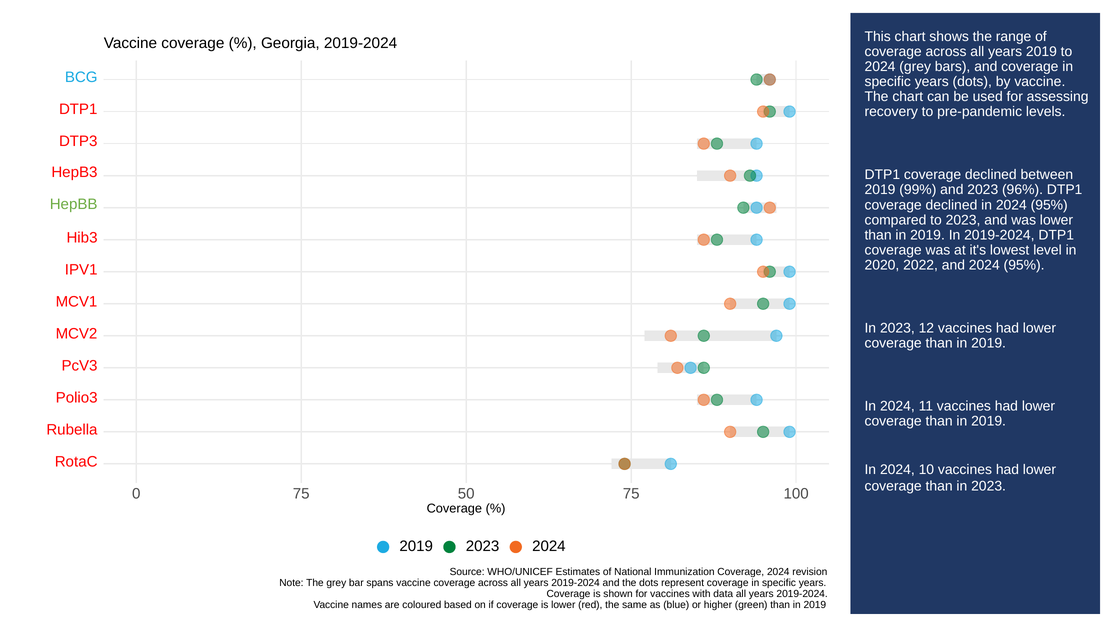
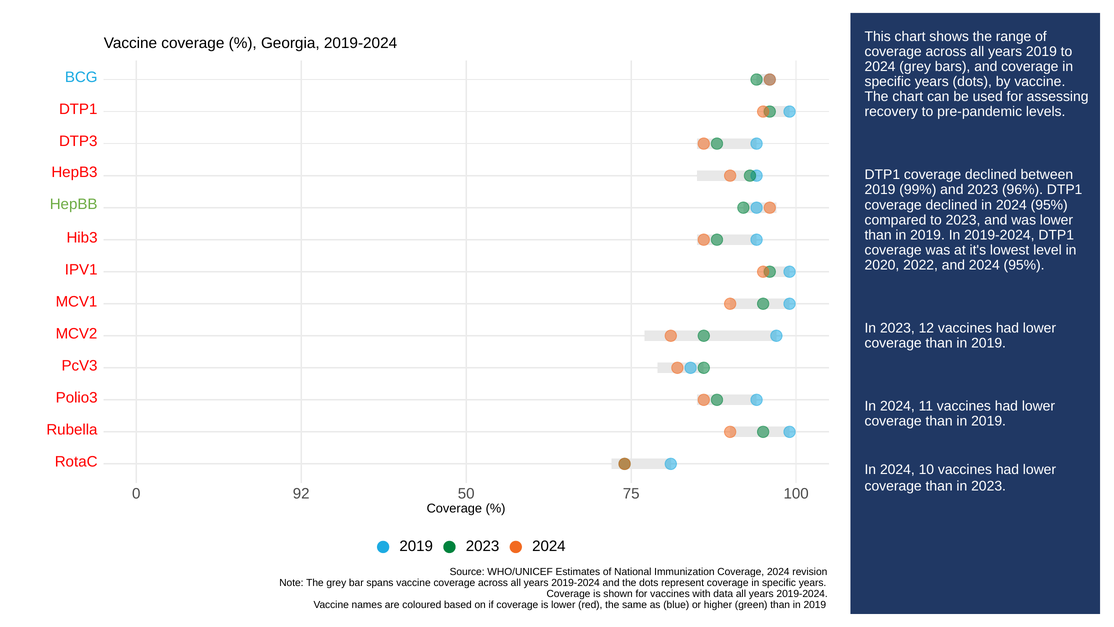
0 75: 75 -> 92
